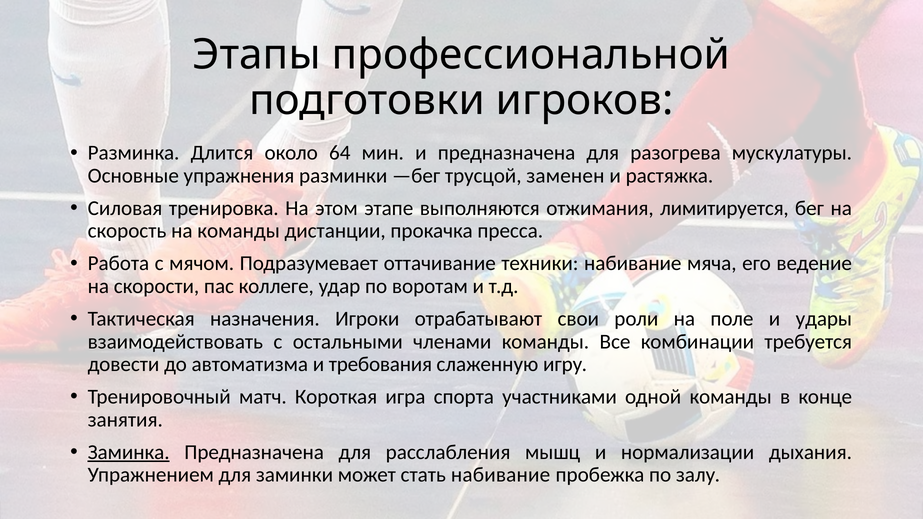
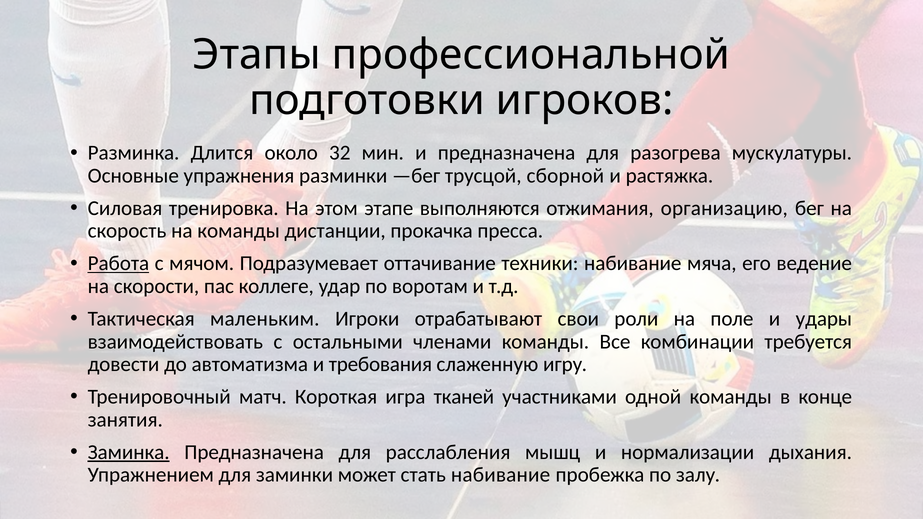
64: 64 -> 32
заменен: заменен -> сборной
лимитируется: лимитируется -> организацию
Работа underline: none -> present
назначения: назначения -> маленьким
спорта: спорта -> тканей
